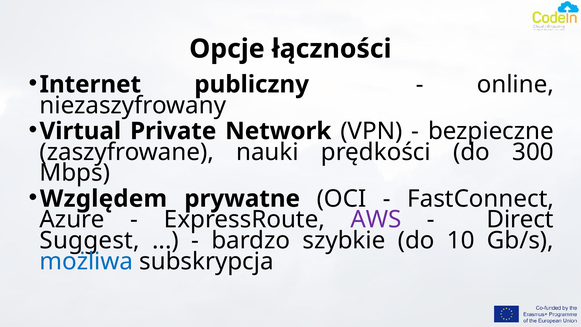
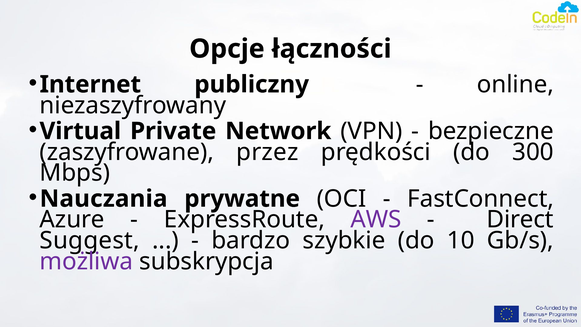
nauki: nauki -> przez
Względem: Względem -> Nauczania
możliwa colour: blue -> purple
